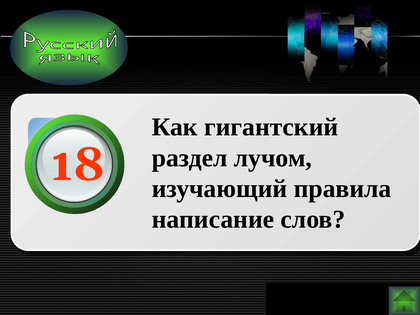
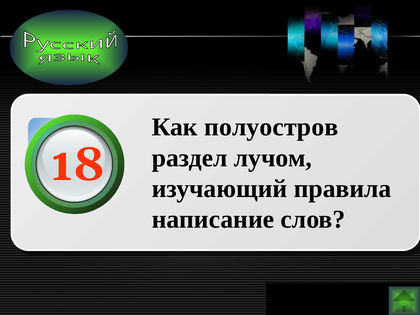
гигантский: гигантский -> полуостров
